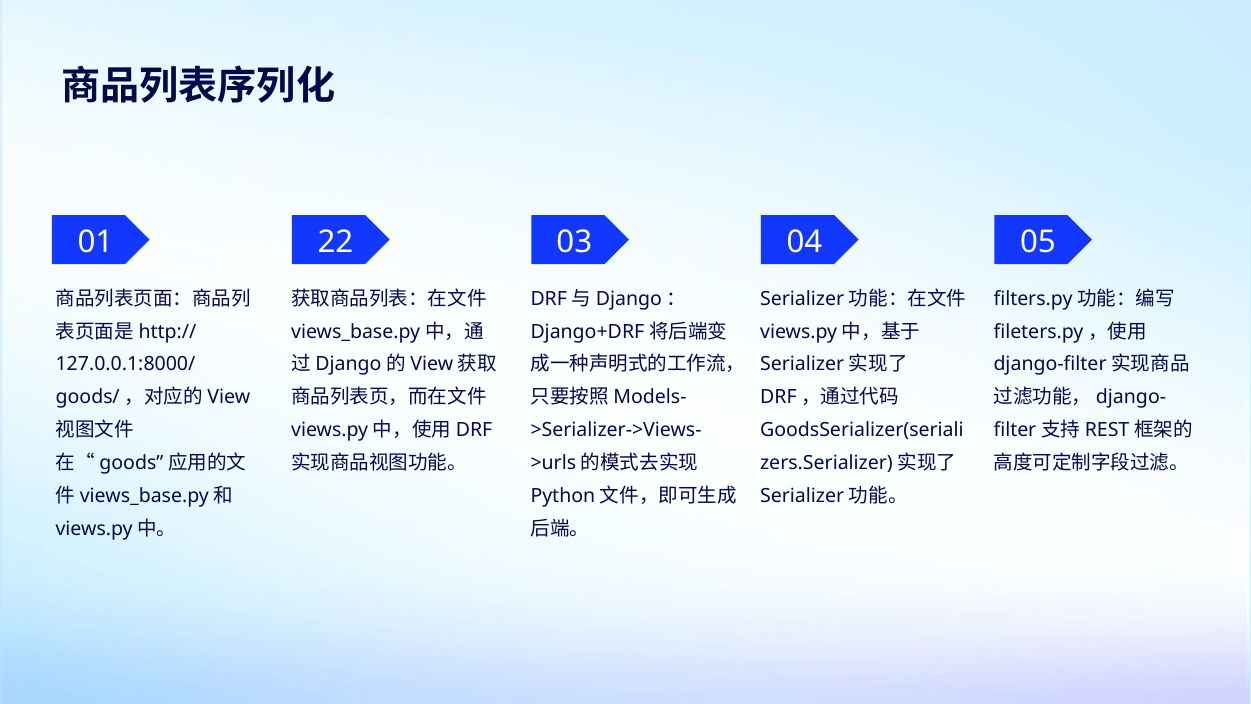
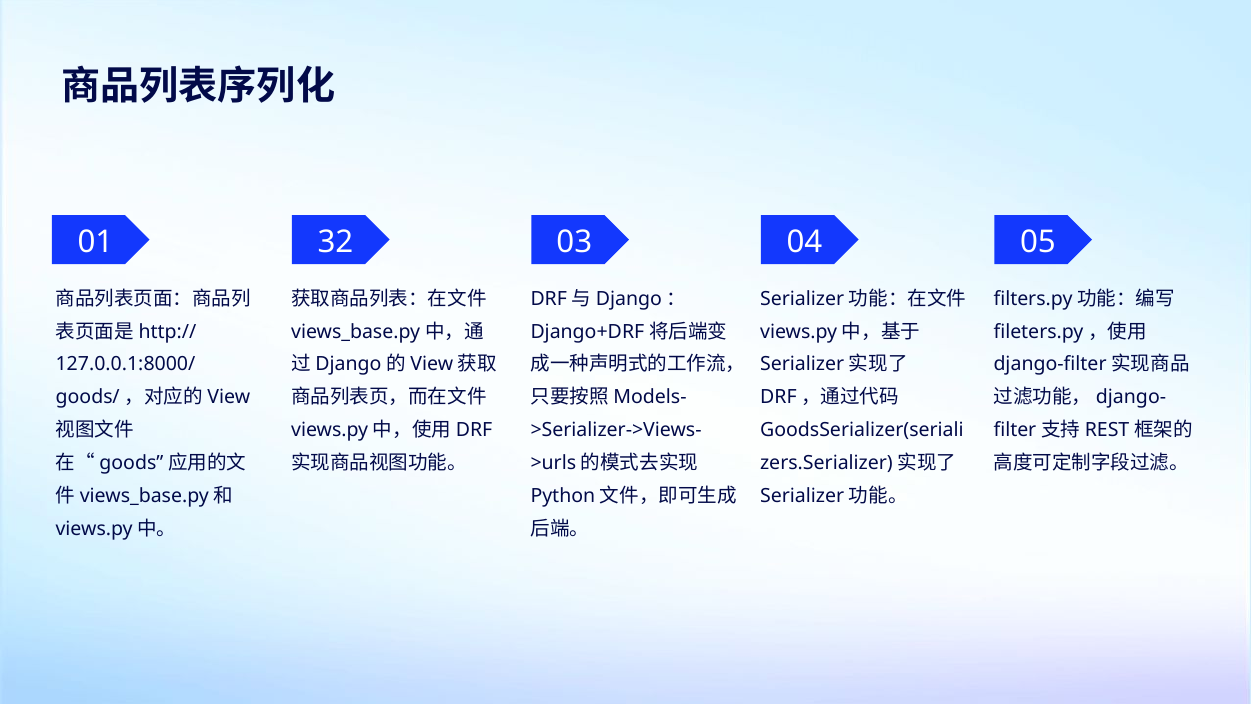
22: 22 -> 32
